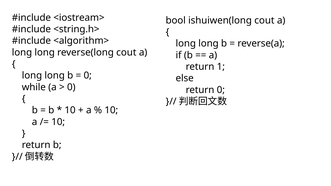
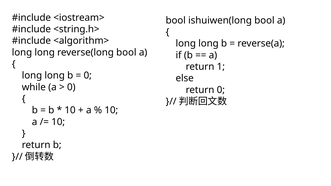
ishuiwen(long cout: cout -> bool
reverse(long cout: cout -> bool
